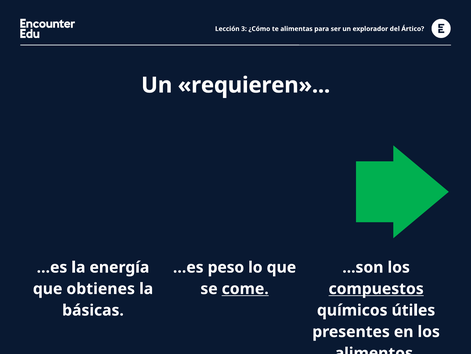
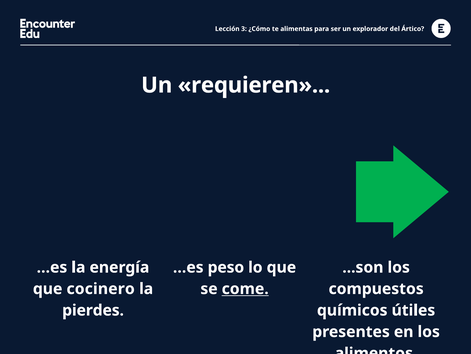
obtienes: obtienes -> cocinero
compuestos underline: present -> none
básicas: básicas -> pierdes
